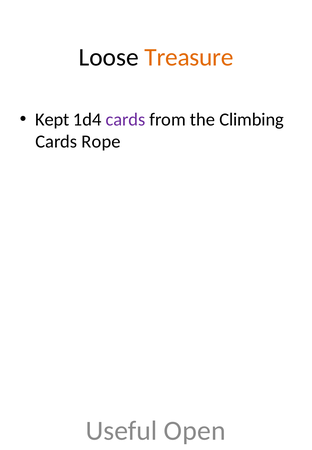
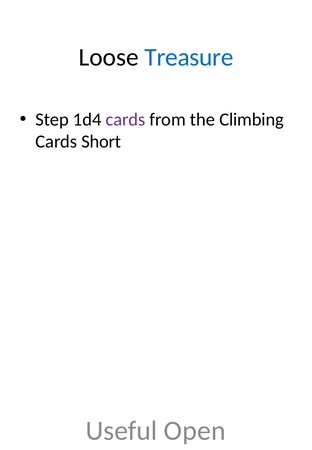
Treasure colour: orange -> blue
Kept: Kept -> Step
Rope: Rope -> Short
